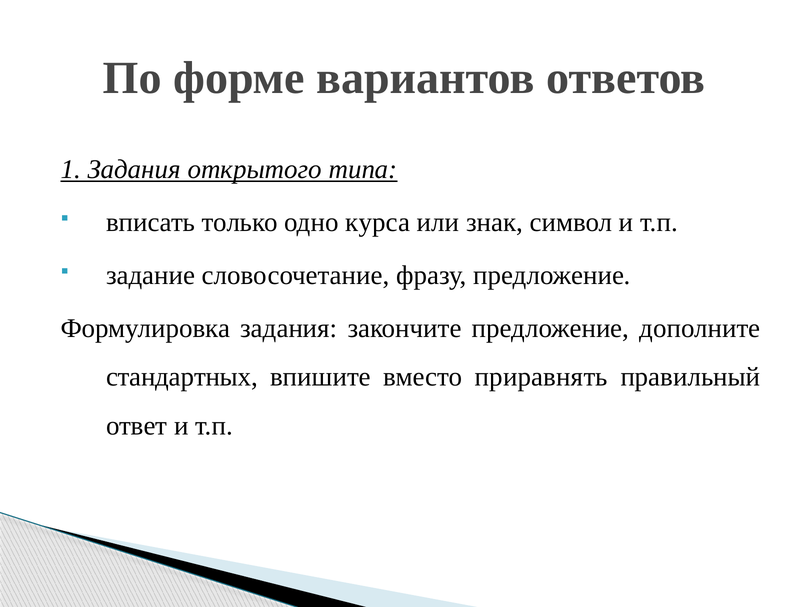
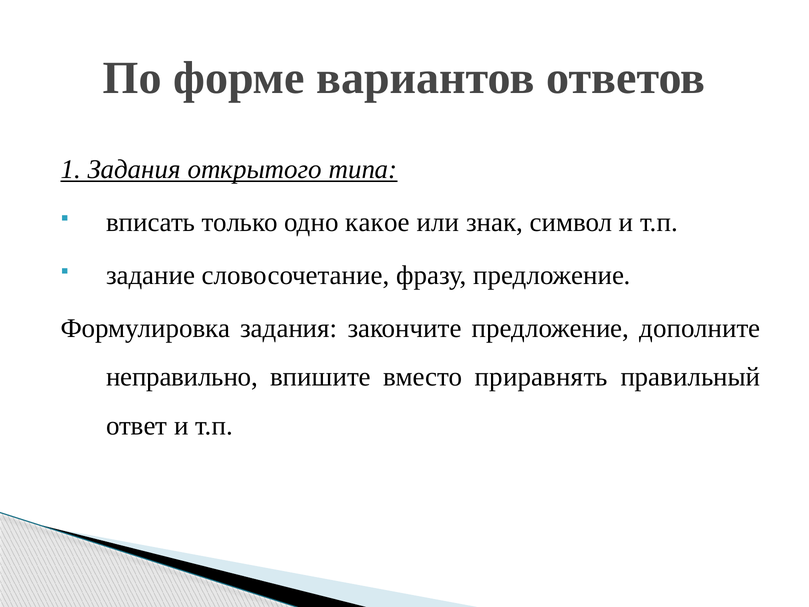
курса: курса -> какое
стандартных: стандартных -> неправильно
